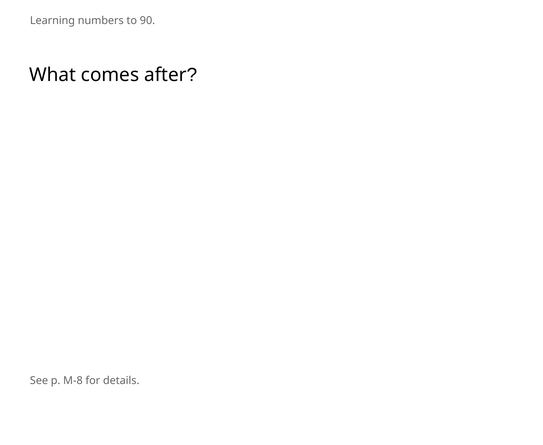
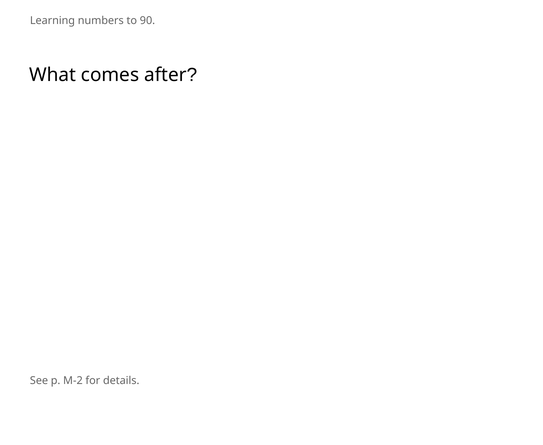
M-8: M-8 -> M-2
